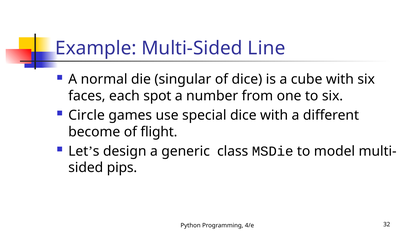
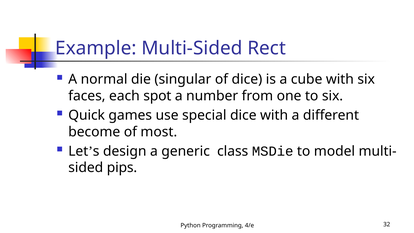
Line: Line -> Rect
Circle: Circle -> Quick
flight: flight -> most
